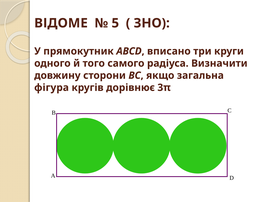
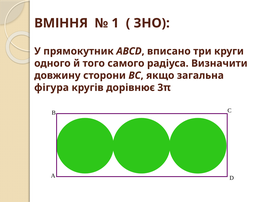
ВІДОМЕ: ВІДОМЕ -> ВМІННЯ
5: 5 -> 1
